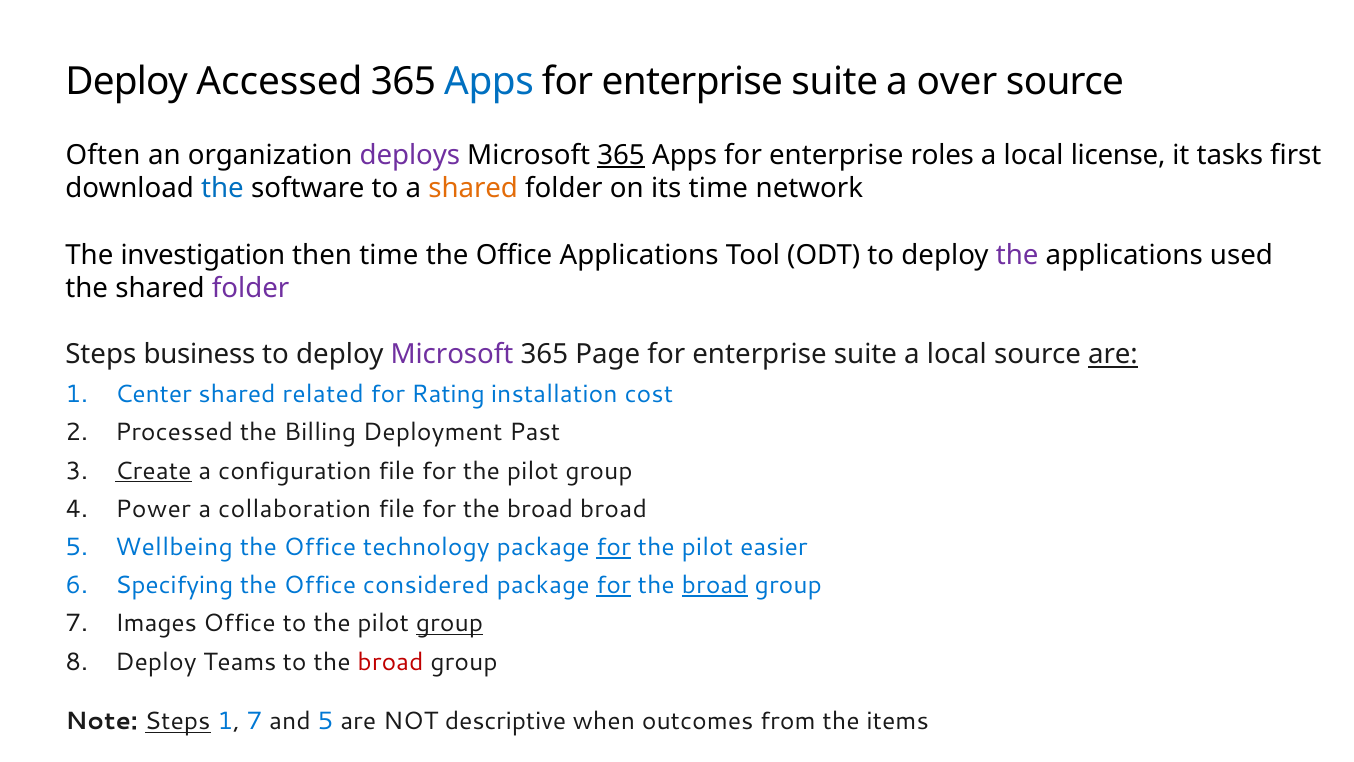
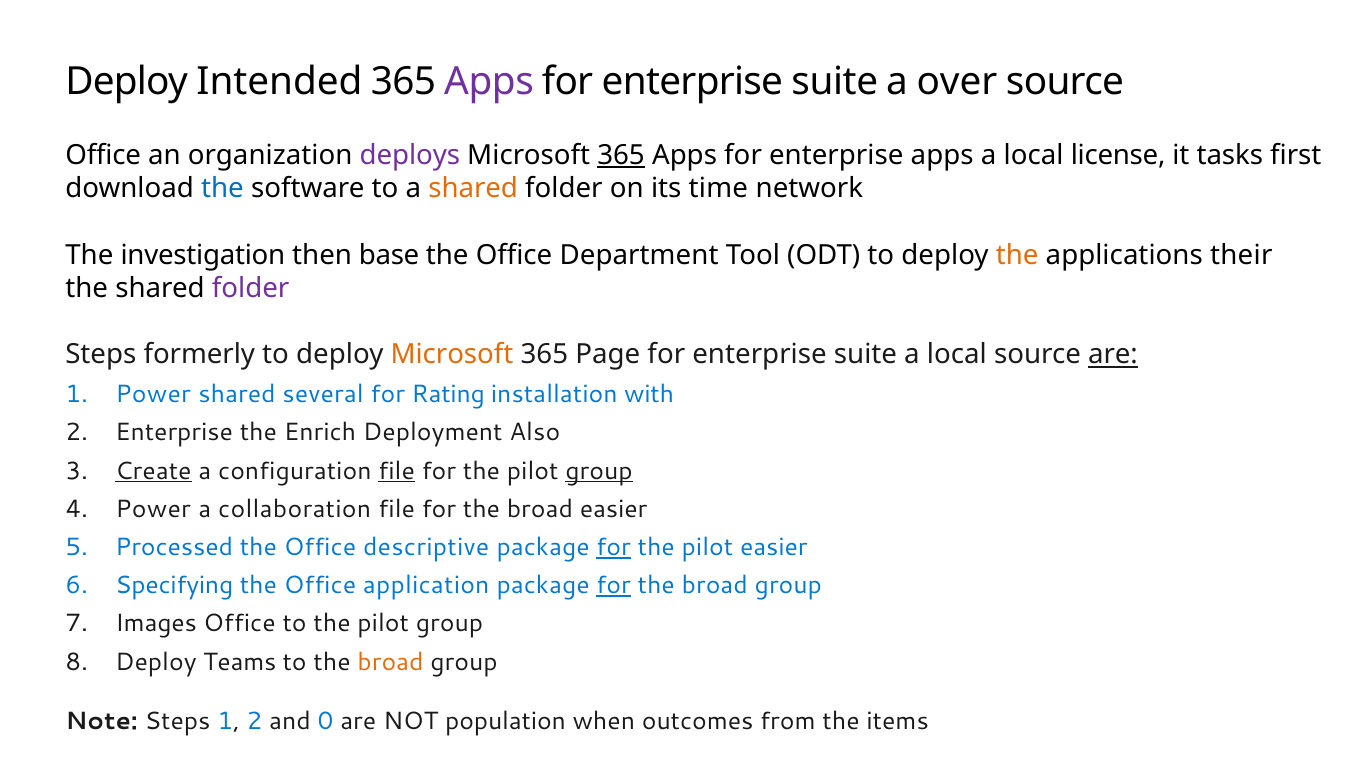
Accessed: Accessed -> Intended
Apps at (489, 81) colour: blue -> purple
Often at (103, 155): Often -> Office
enterprise roles: roles -> apps
then time: time -> base
Office Applications: Applications -> Department
the at (1017, 255) colour: purple -> orange
used: used -> their
business: business -> formerly
Microsoft at (452, 355) colour: purple -> orange
1 Center: Center -> Power
related: related -> several
cost: cost -> with
Processed at (174, 432): Processed -> Enterprise
Billing: Billing -> Enrich
Past: Past -> Also
file at (397, 471) underline: none -> present
group at (599, 471) underline: none -> present
broad broad: broad -> easier
Wellbeing: Wellbeing -> Processed
technology: technology -> descriptive
considered: considered -> application
broad at (715, 585) underline: present -> none
group at (449, 623) underline: present -> none
broad at (391, 661) colour: red -> orange
Steps at (178, 721) underline: present -> none
1 7: 7 -> 2
and 5: 5 -> 0
descriptive: descriptive -> population
